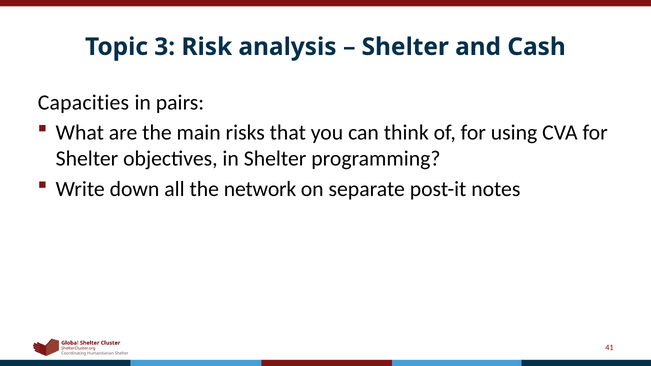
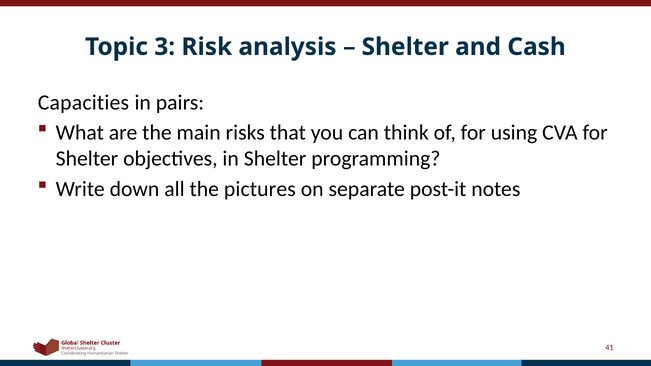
network: network -> pictures
